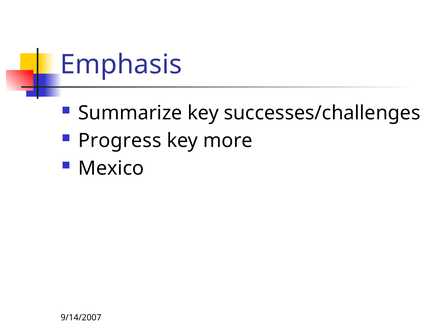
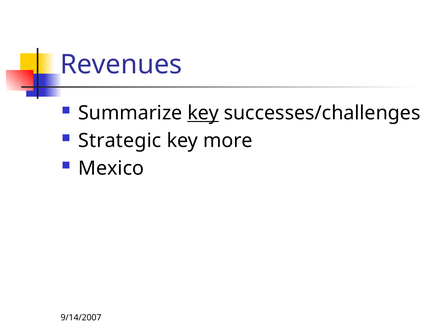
Emphasis: Emphasis -> Revenues
key at (203, 113) underline: none -> present
Progress: Progress -> Strategic
